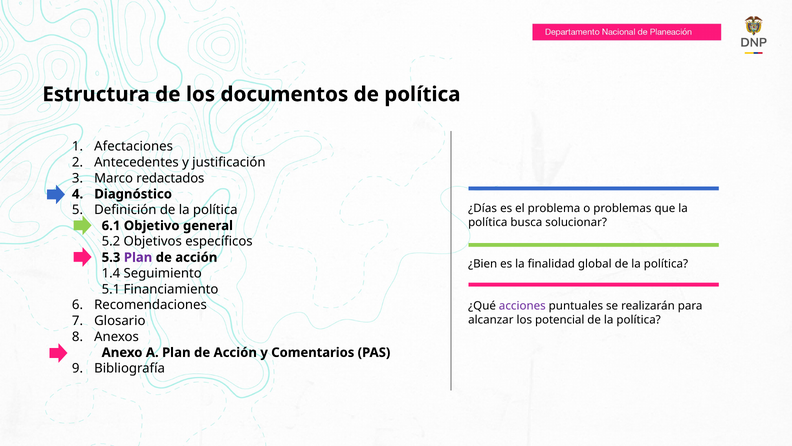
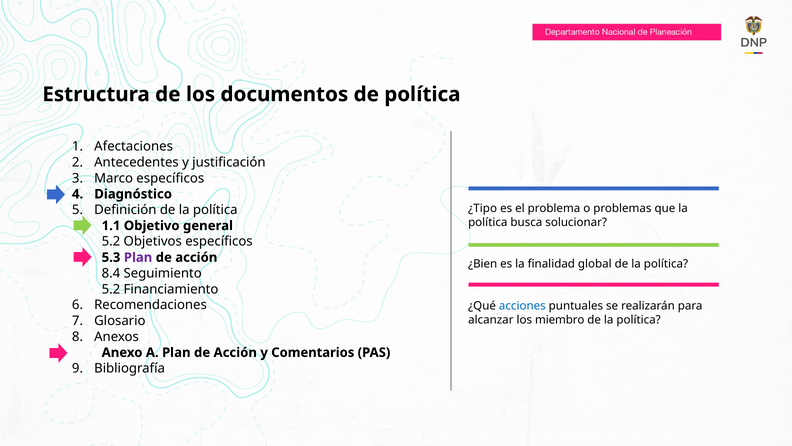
Marco redactados: redactados -> específicos
¿Días: ¿Días -> ¿Tipo
6.1: 6.1 -> 1.1
1.4: 1.4 -> 8.4
5.1 at (111, 289): 5.1 -> 5.2
acciones colour: purple -> blue
potencial: potencial -> miembro
